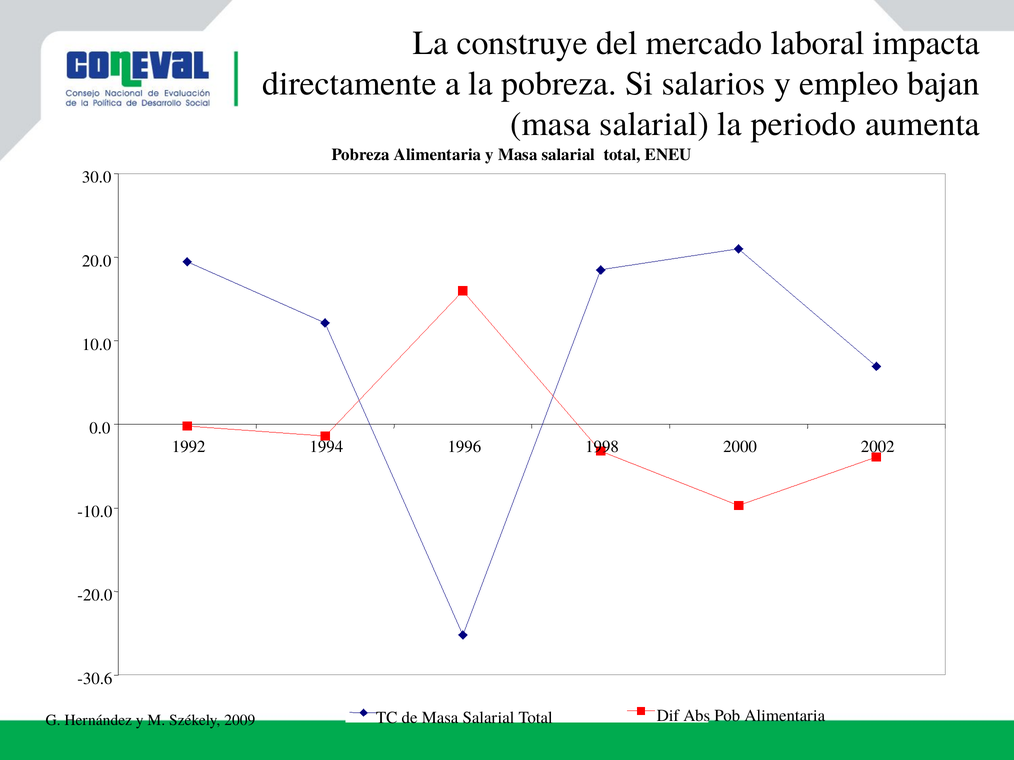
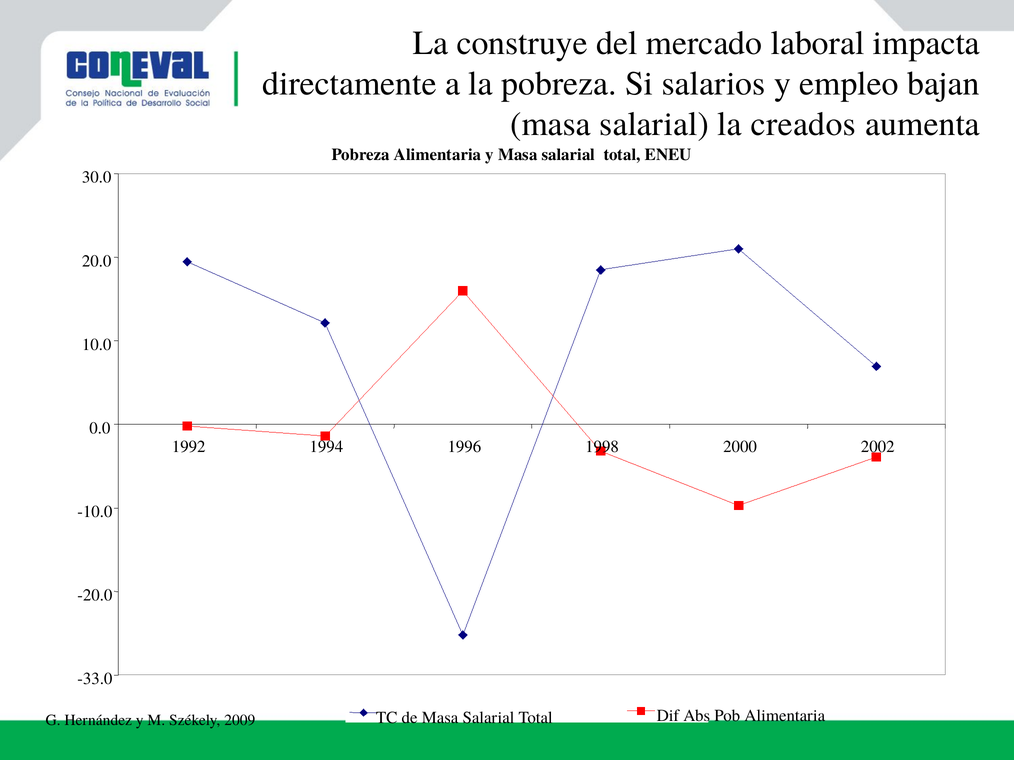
periodo: periodo -> creados
-30.6: -30.6 -> -33.0
